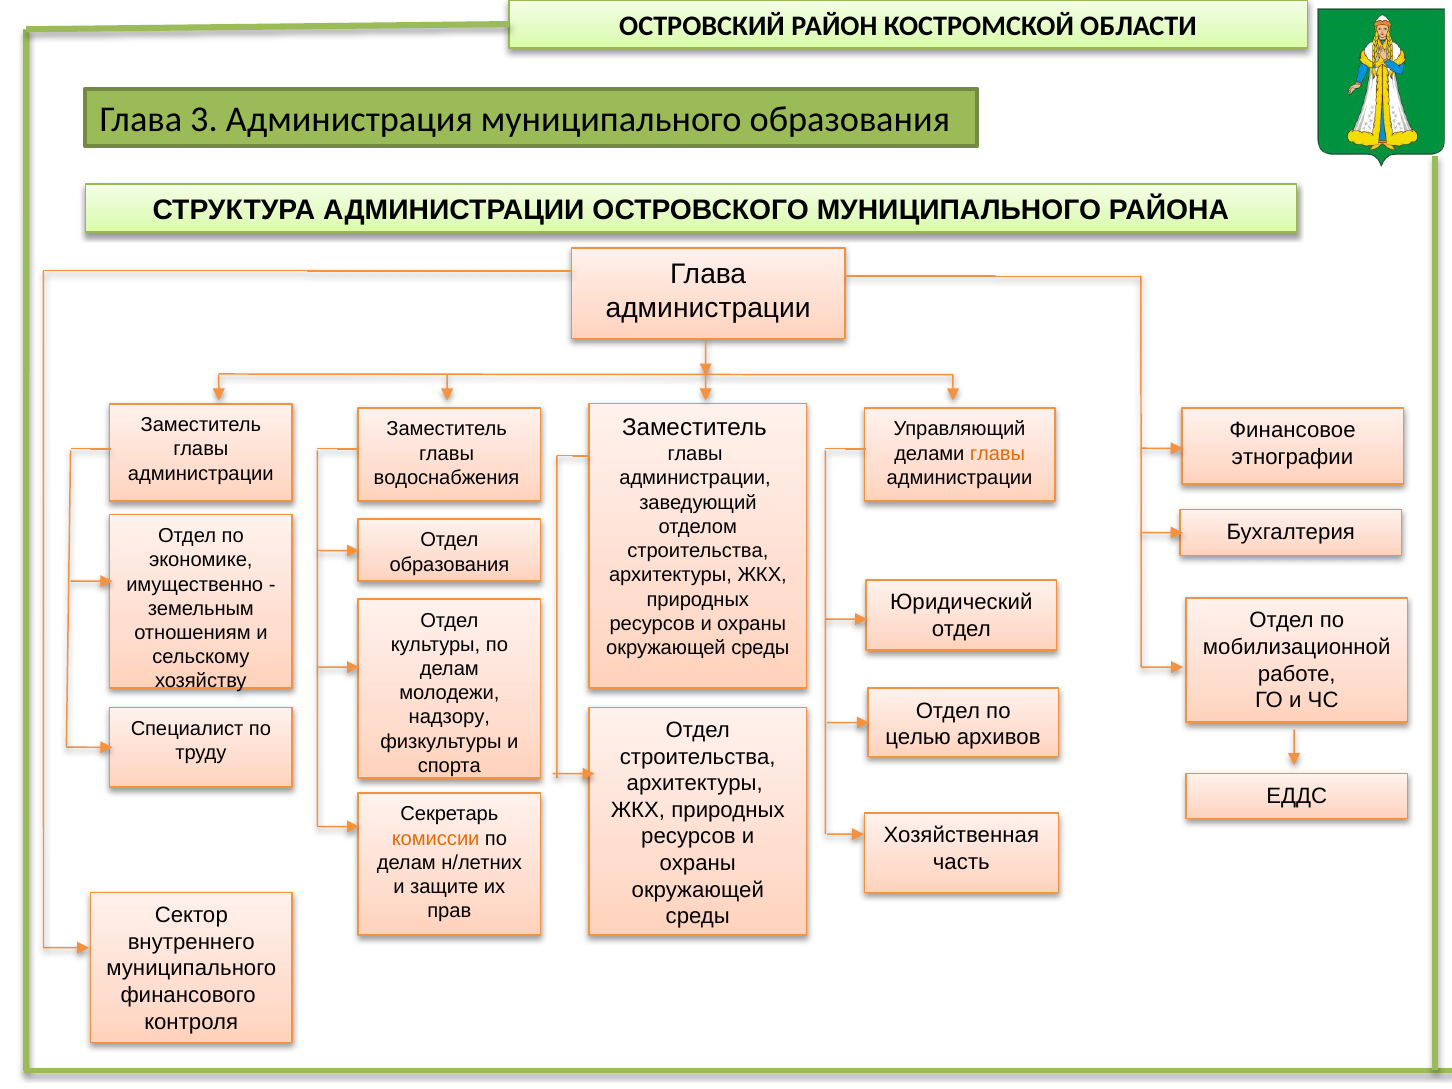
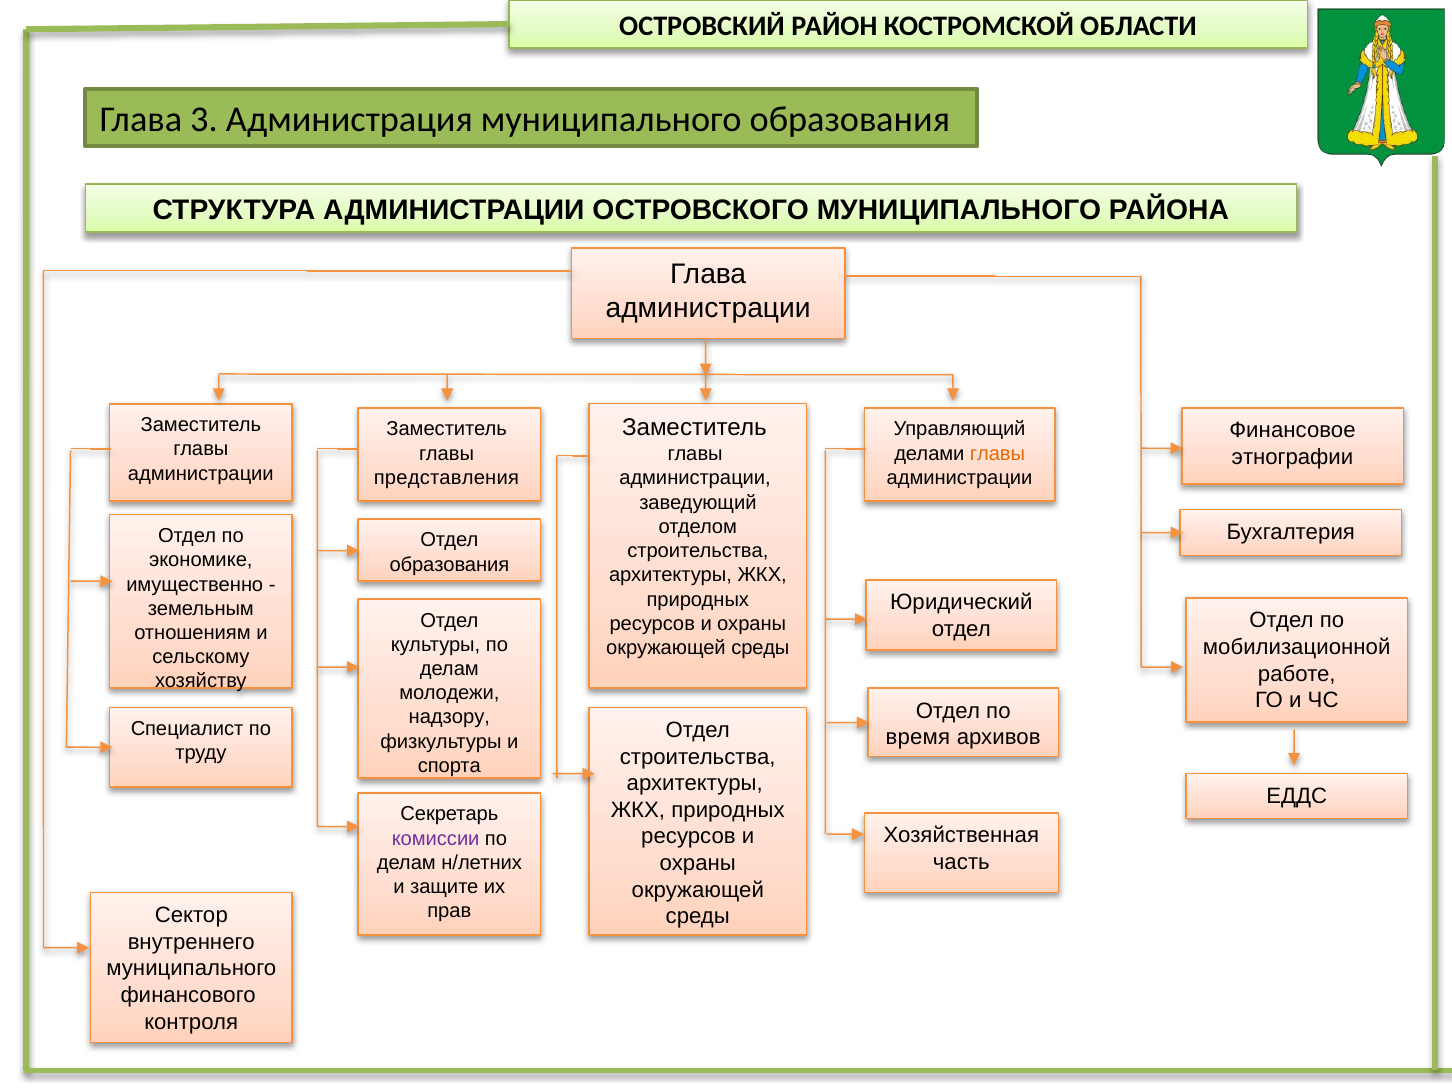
водоснабжения: водоснабжения -> представления
целью: целью -> время
комиссии colour: orange -> purple
